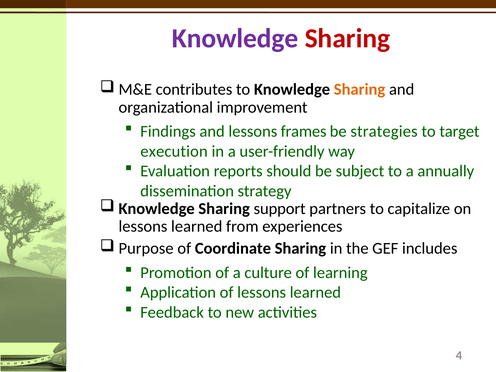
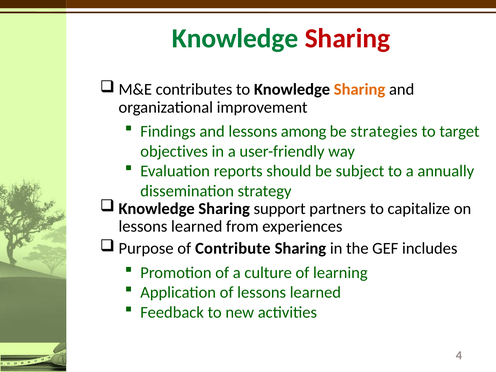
Knowledge at (235, 38) colour: purple -> green
frames: frames -> among
execution: execution -> objectives
Coordinate: Coordinate -> Contribute
